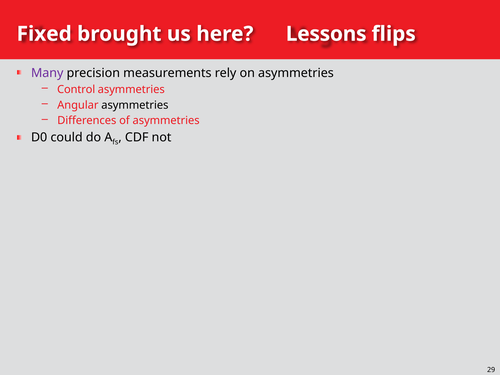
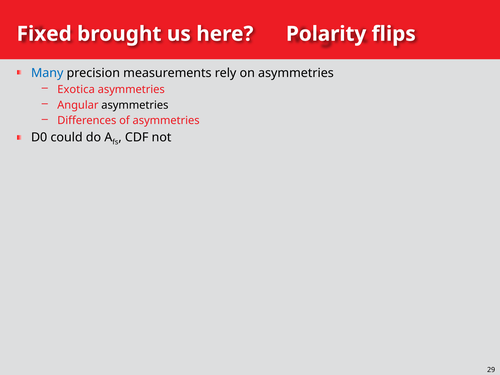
Lessons: Lessons -> Polarity
Many colour: purple -> blue
Control: Control -> Exotica
